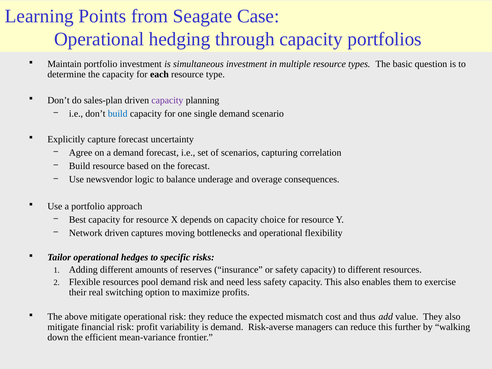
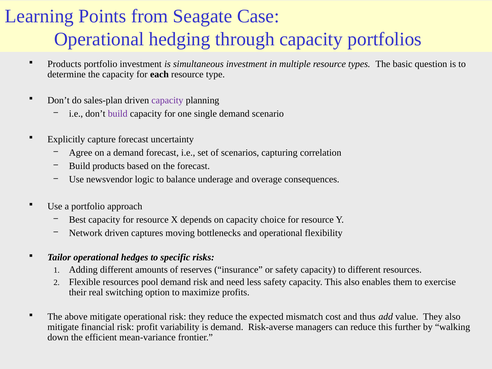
Maintain at (64, 64): Maintain -> Products
build at (118, 114) colour: blue -> purple
Build resource: resource -> products
